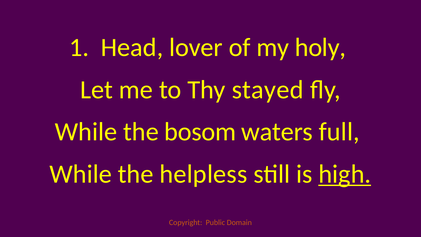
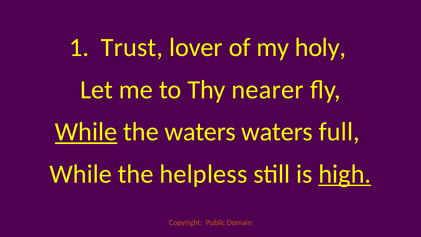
Head: Head -> Trust
stayed: stayed -> nearer
While at (86, 132) underline: none -> present
the bosom: bosom -> waters
